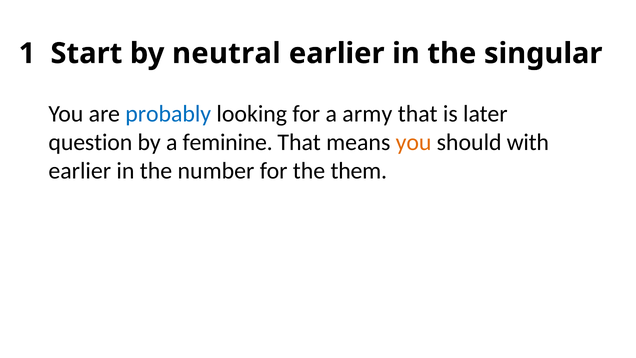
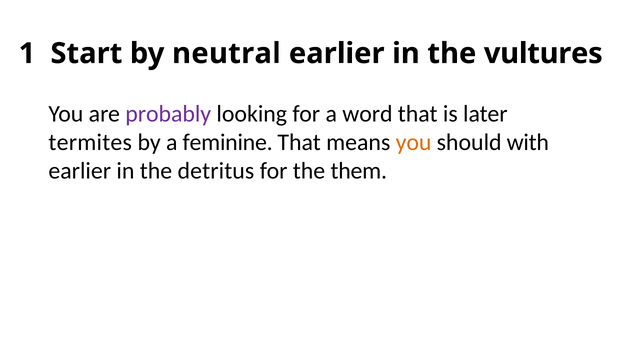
singular: singular -> vultures
probably colour: blue -> purple
army: army -> word
question: question -> termites
number: number -> detritus
